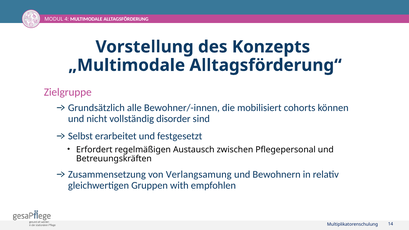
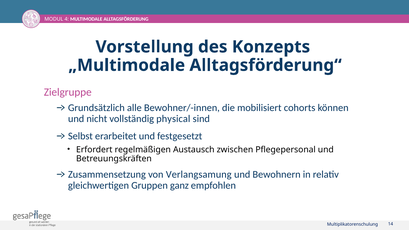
disorder: disorder -> physical
with: with -> ganz
